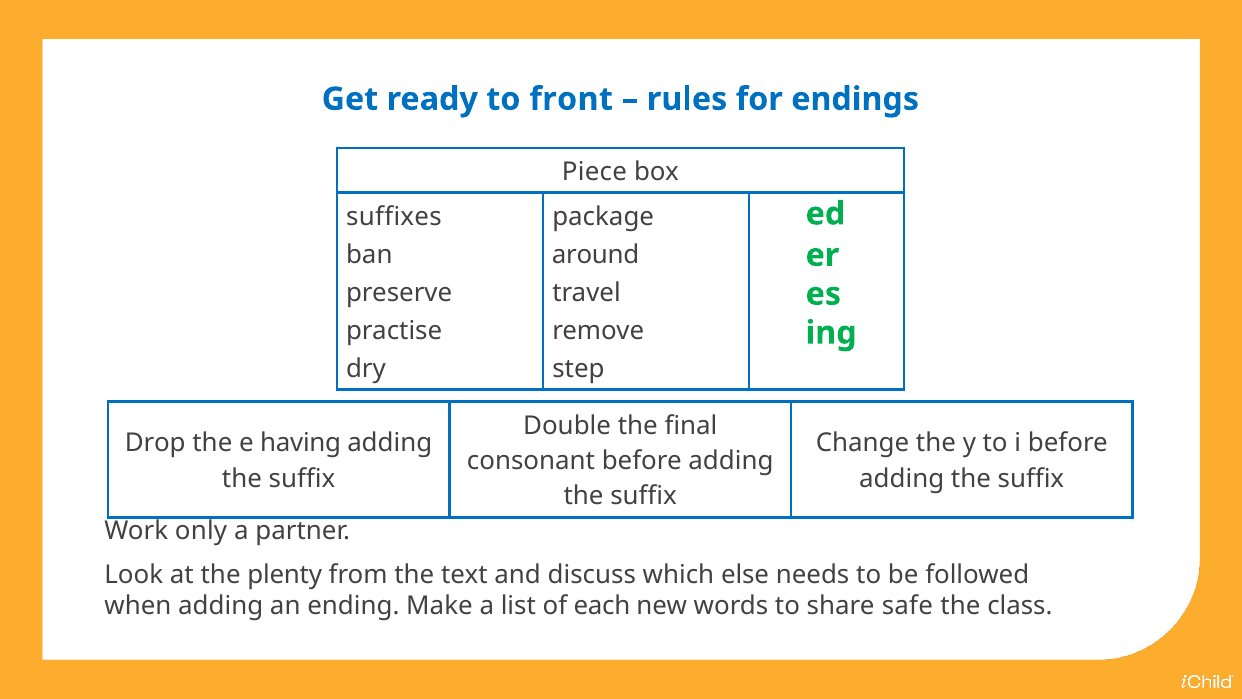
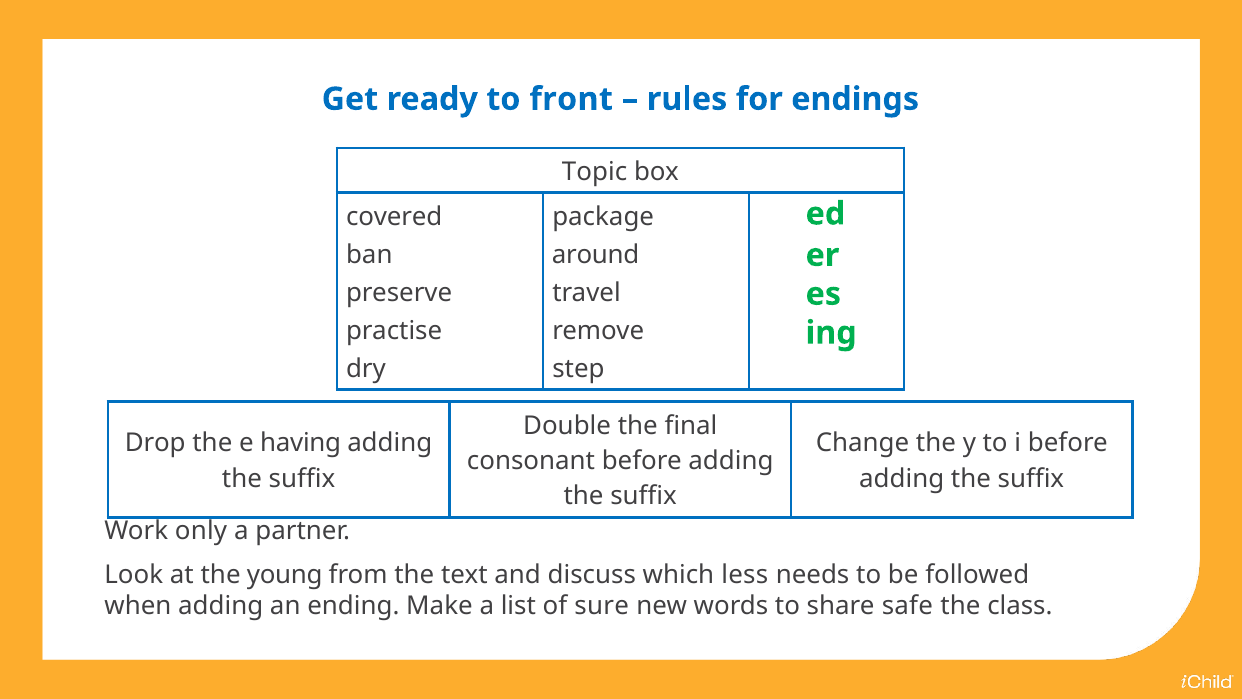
Piece: Piece -> Topic
suffixes: suffixes -> covered
plenty: plenty -> young
else: else -> less
each: each -> sure
